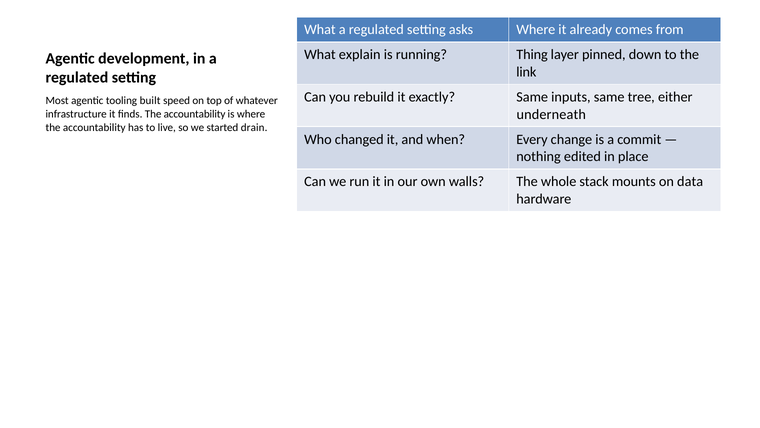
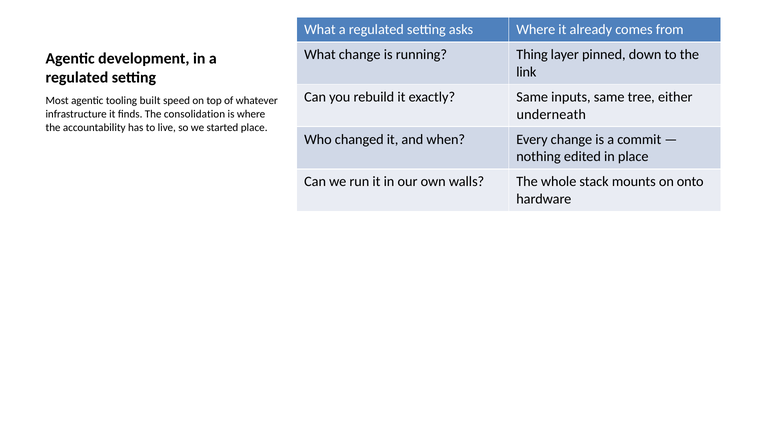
What explain: explain -> change
finds The accountability: accountability -> consolidation
started drain: drain -> place
data: data -> onto
